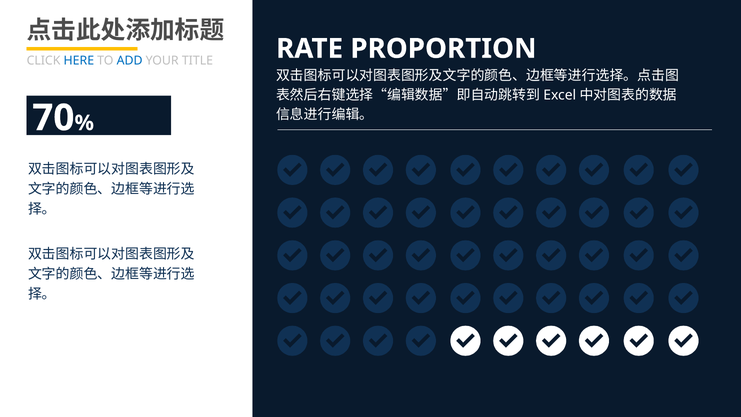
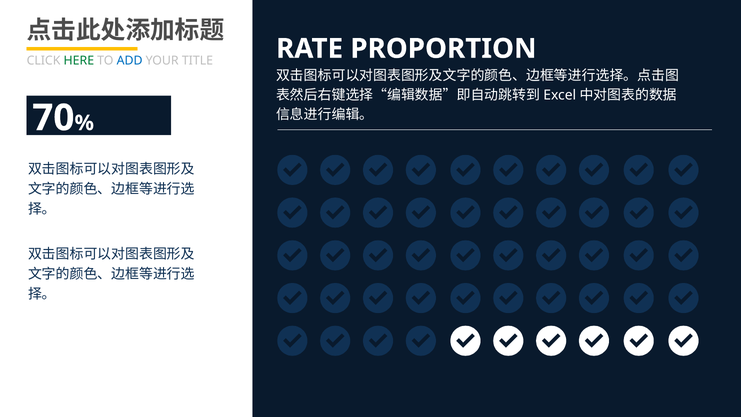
HERE colour: blue -> green
